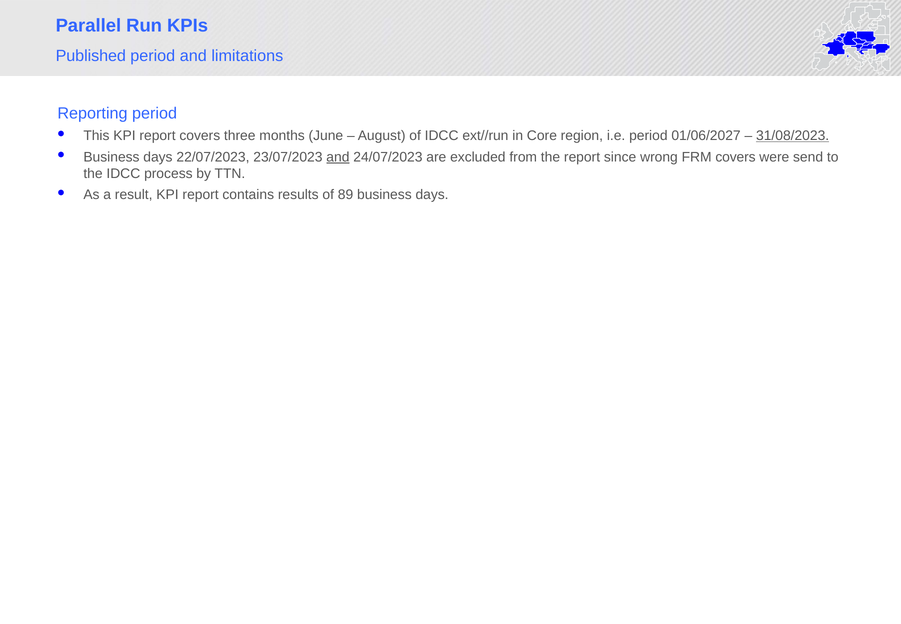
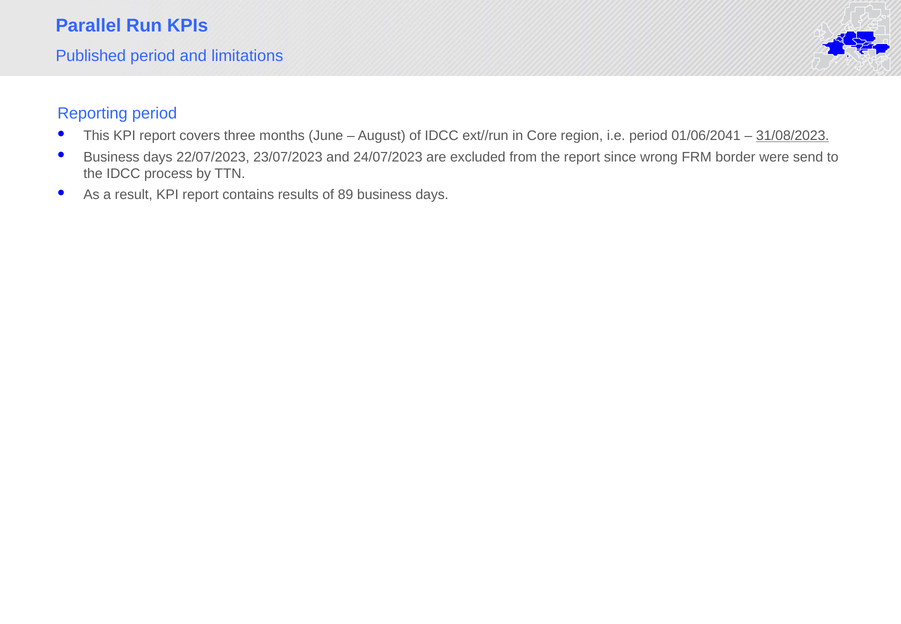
01/06/2027: 01/06/2027 -> 01/06/2041
and at (338, 157) underline: present -> none
FRM covers: covers -> border
